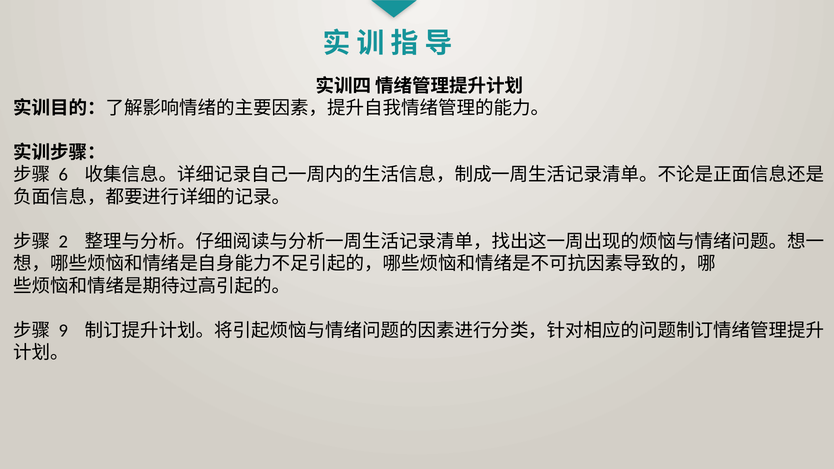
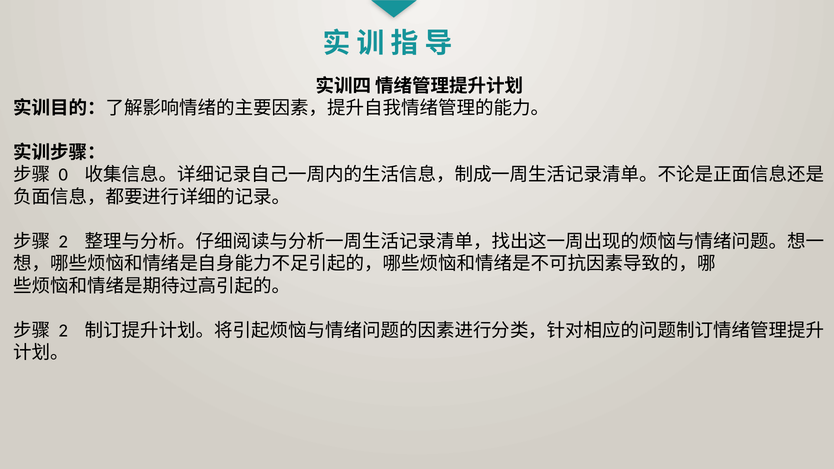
6: 6 -> 0
9 at (63, 331): 9 -> 2
